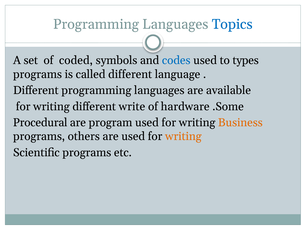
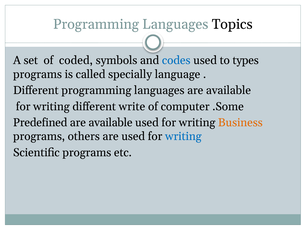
Topics colour: blue -> black
called different: different -> specially
hardware: hardware -> computer
Procedural: Procedural -> Predefined
program at (110, 122): program -> available
writing at (183, 136) colour: orange -> blue
